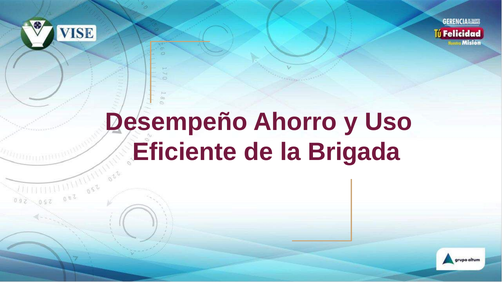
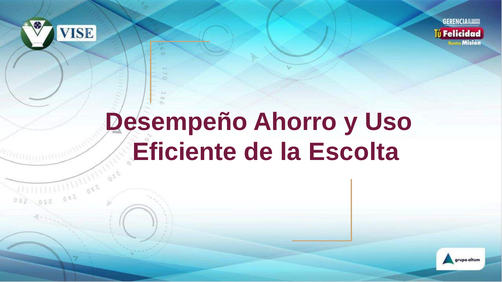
Brigada: Brigada -> Escolta
